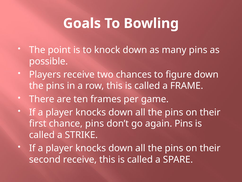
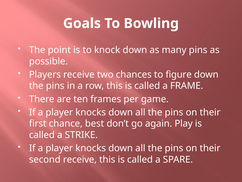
chance pins: pins -> best
again Pins: Pins -> Play
